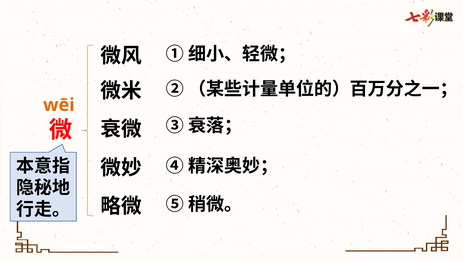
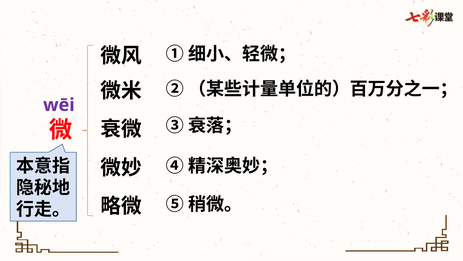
wēi colour: orange -> purple
